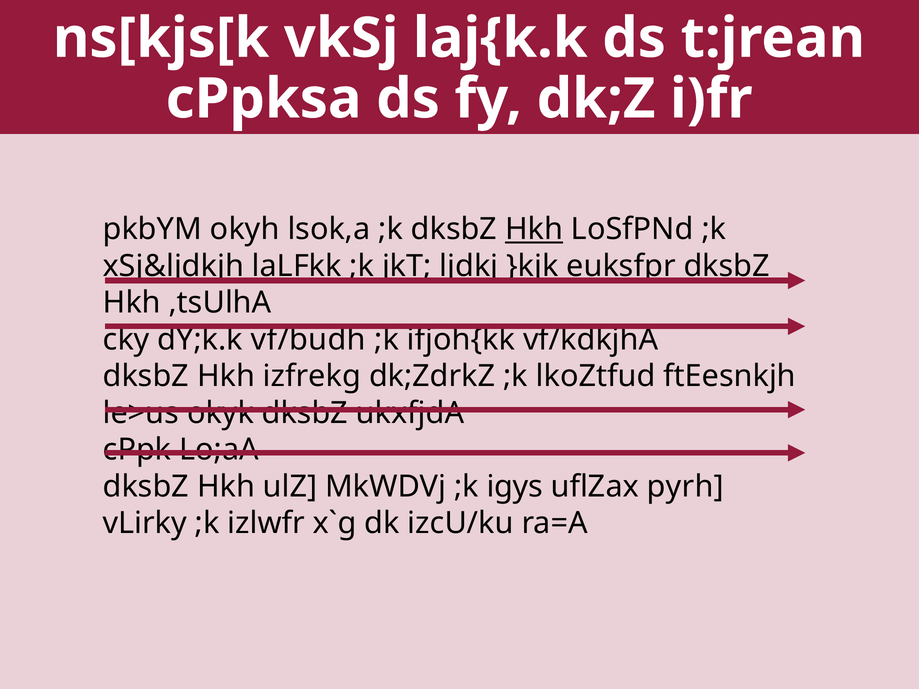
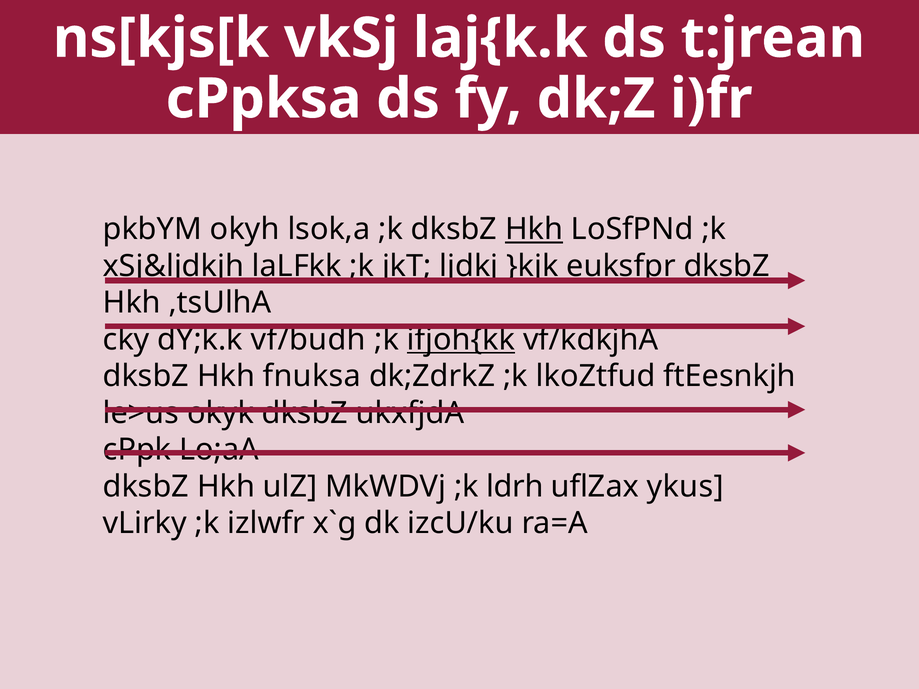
ifjoh{kk underline: none -> present
izfrekg: izfrekg -> fnuksa
igys: igys -> ldrh
pyrh: pyrh -> ykus
